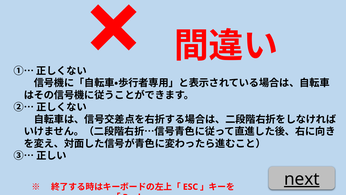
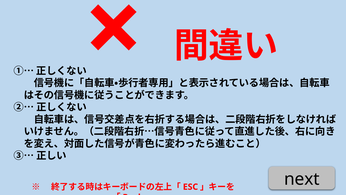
next underline: present -> none
